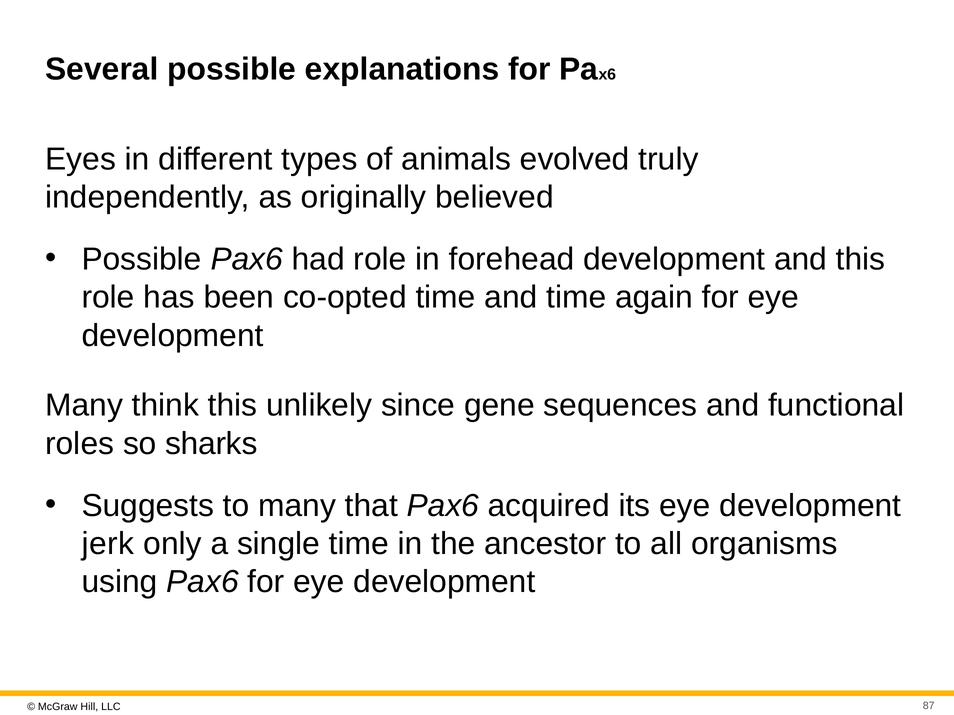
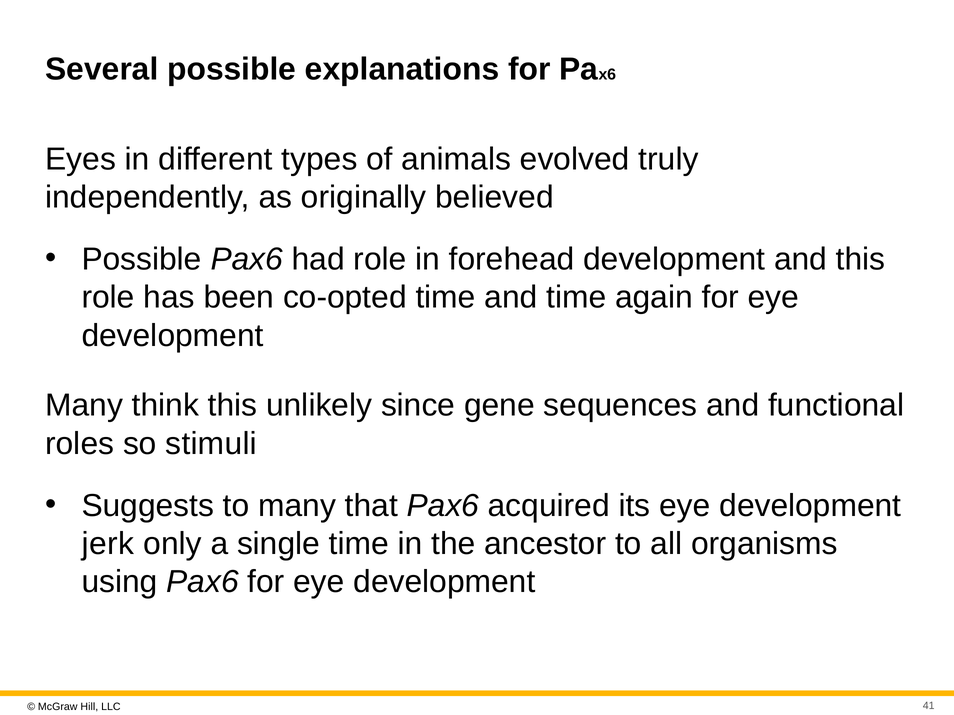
sharks: sharks -> stimuli
87: 87 -> 41
